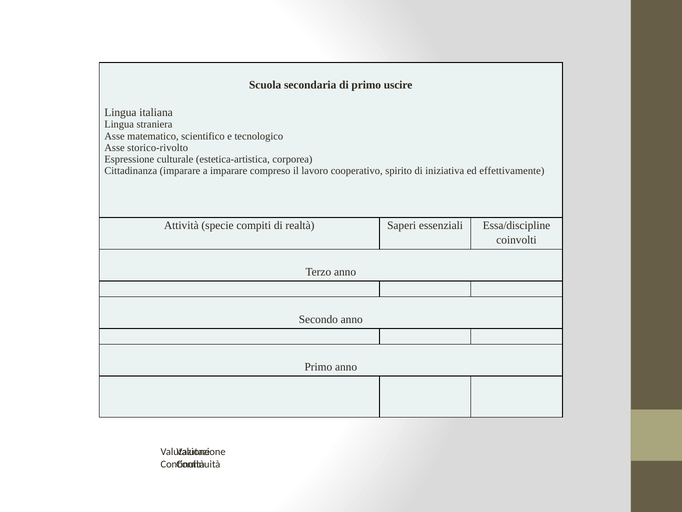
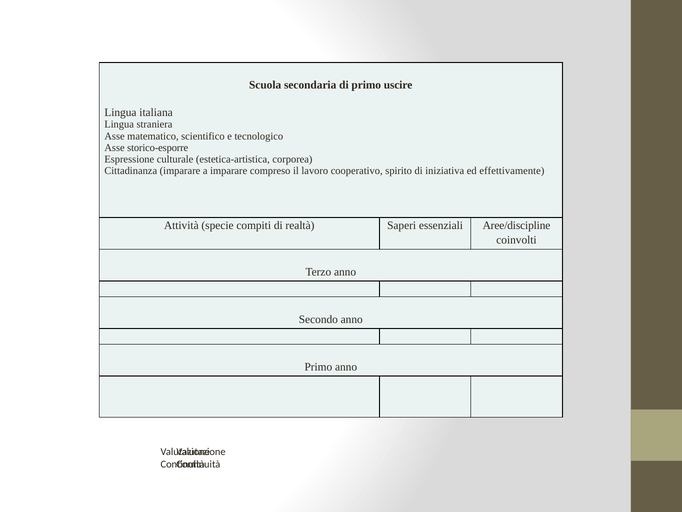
storico-rivolto: storico-rivolto -> storico-esporre
Essa/discipline: Essa/discipline -> Aree/discipline
